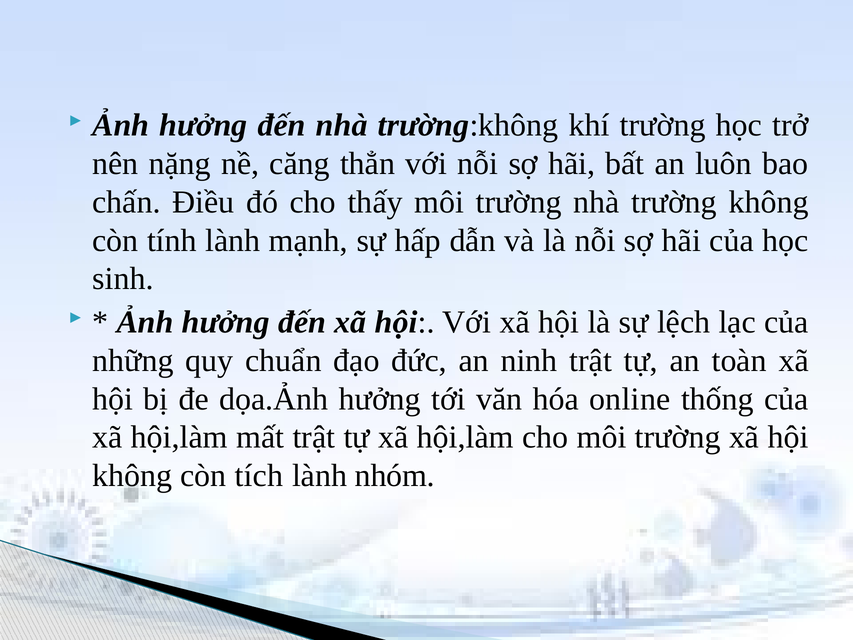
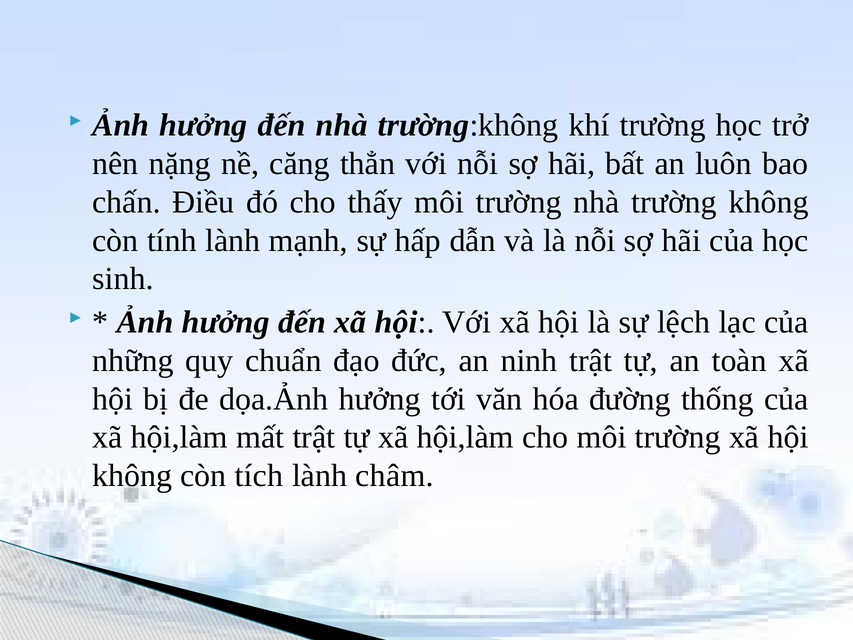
online: online -> đường
nhóm: nhóm -> châm
